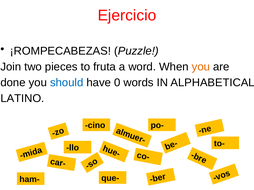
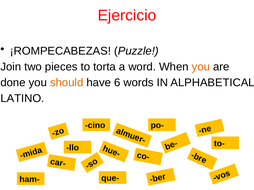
fruta: fruta -> torta
should colour: blue -> orange
0: 0 -> 6
